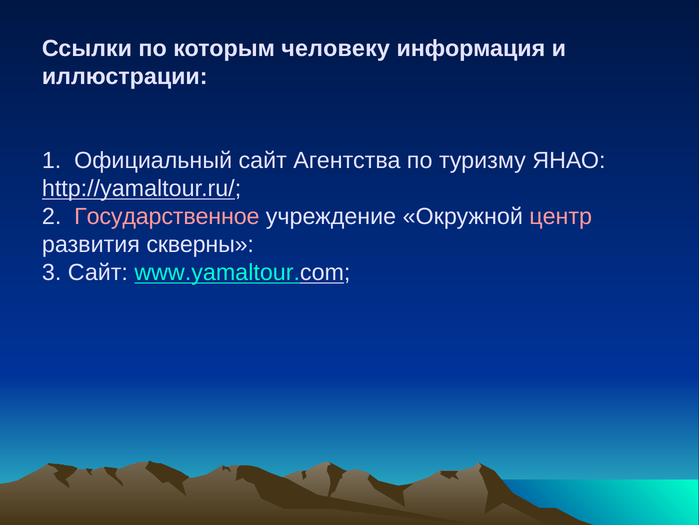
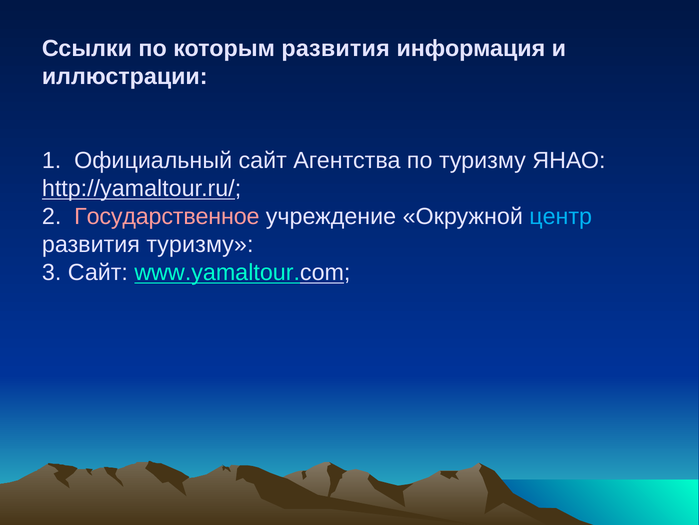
которым человеку: человеку -> развития
центр colour: pink -> light blue
развития скверны: скверны -> туризму
